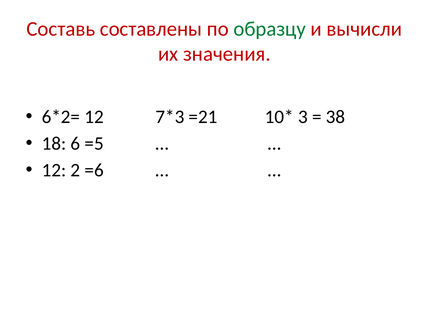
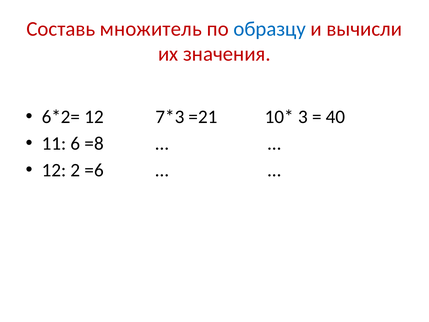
составлены: составлены -> множитель
образцу colour: green -> blue
38: 38 -> 40
18: 18 -> 11
=5: =5 -> =8
